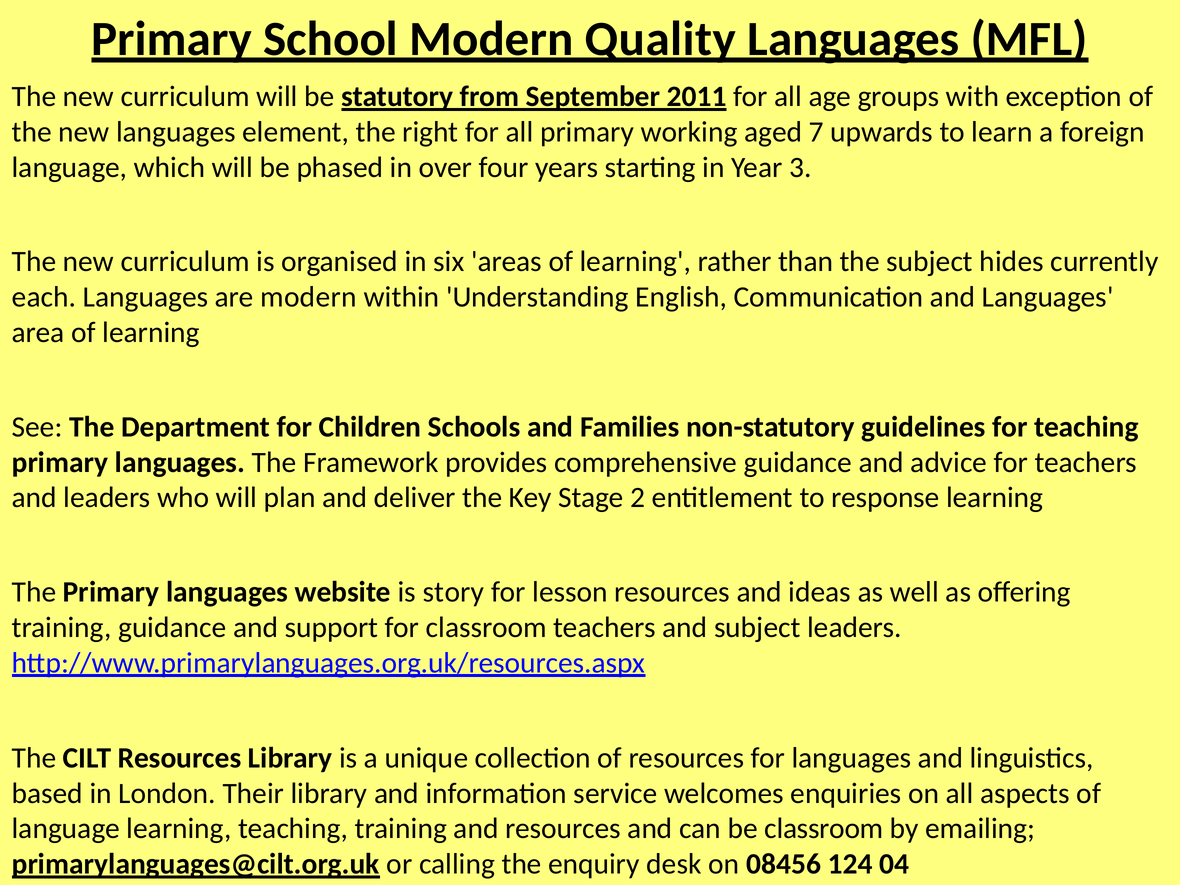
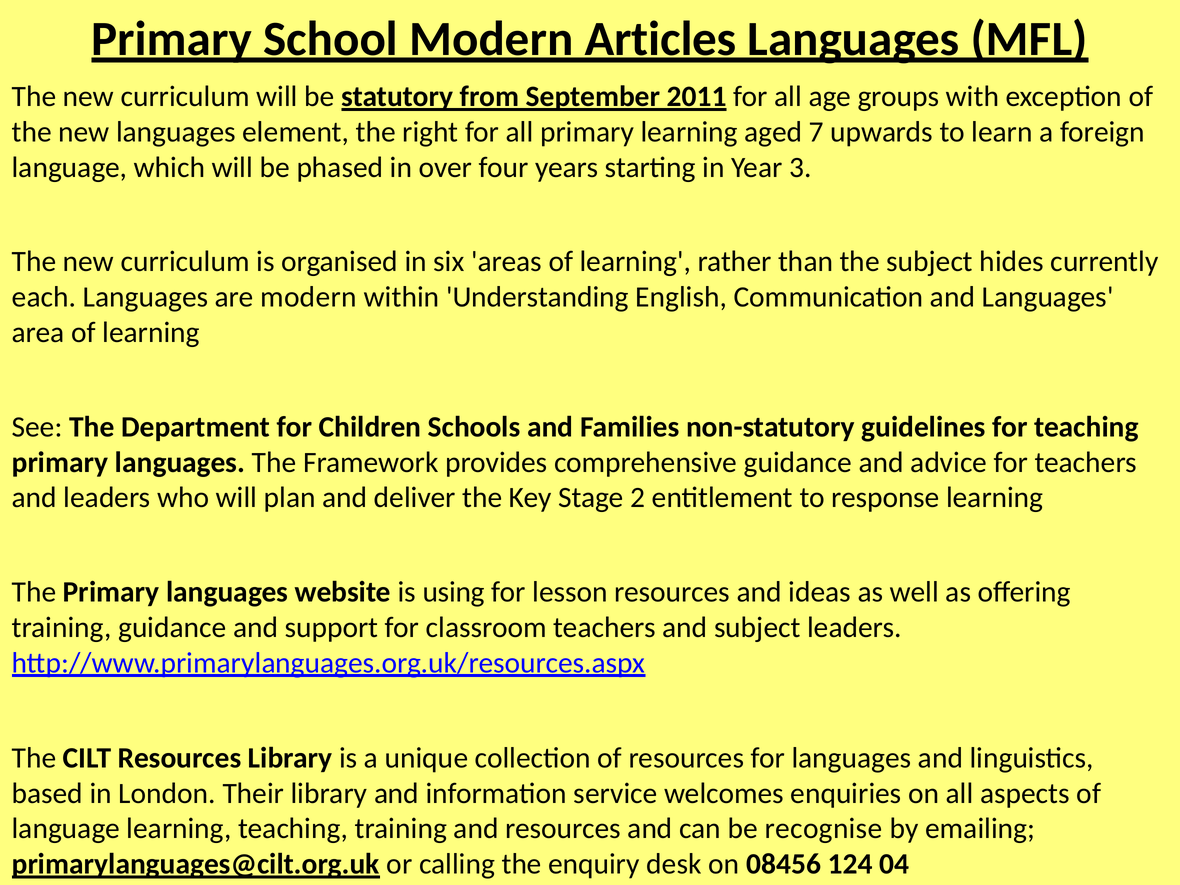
Quality: Quality -> Articles
primary working: working -> learning
story: story -> using
be classroom: classroom -> recognise
